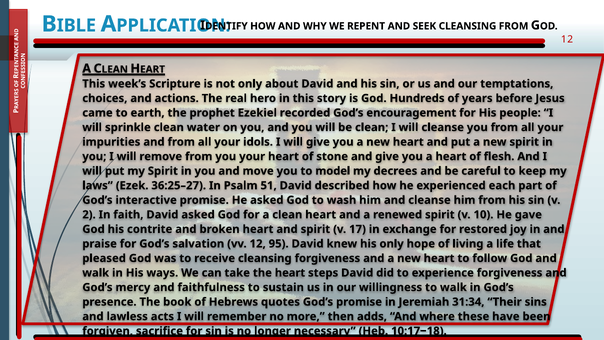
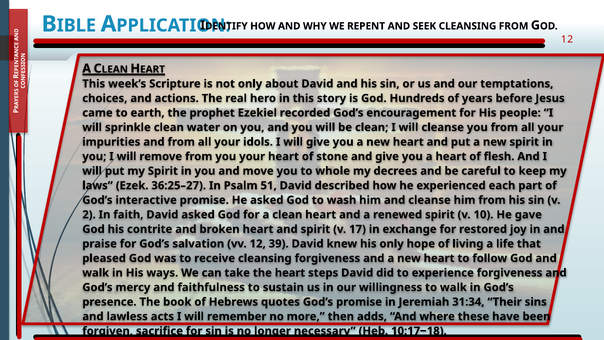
model: model -> whole
95: 95 -> 39
